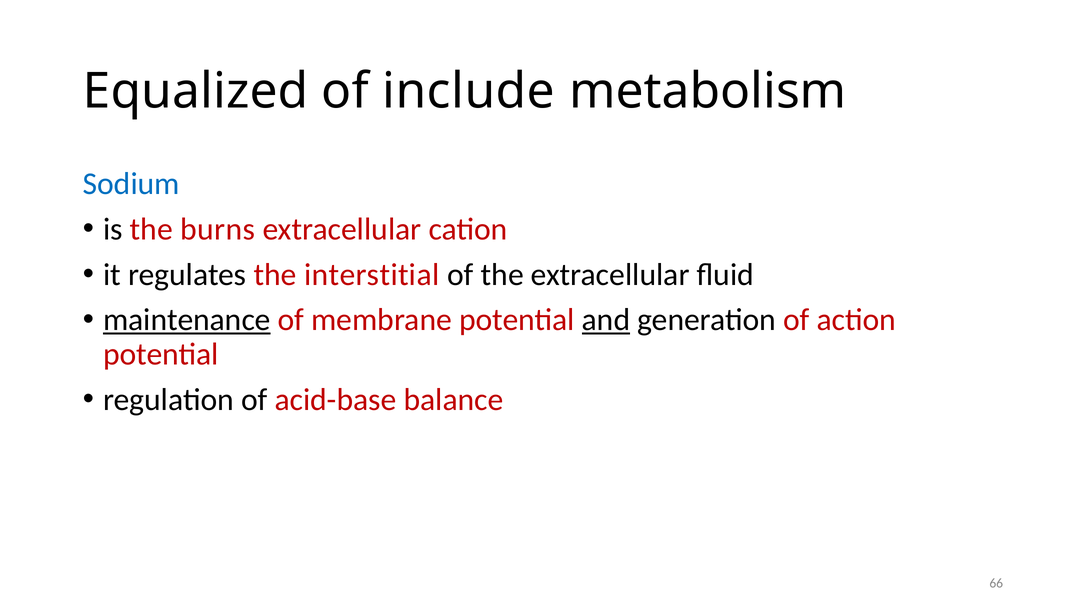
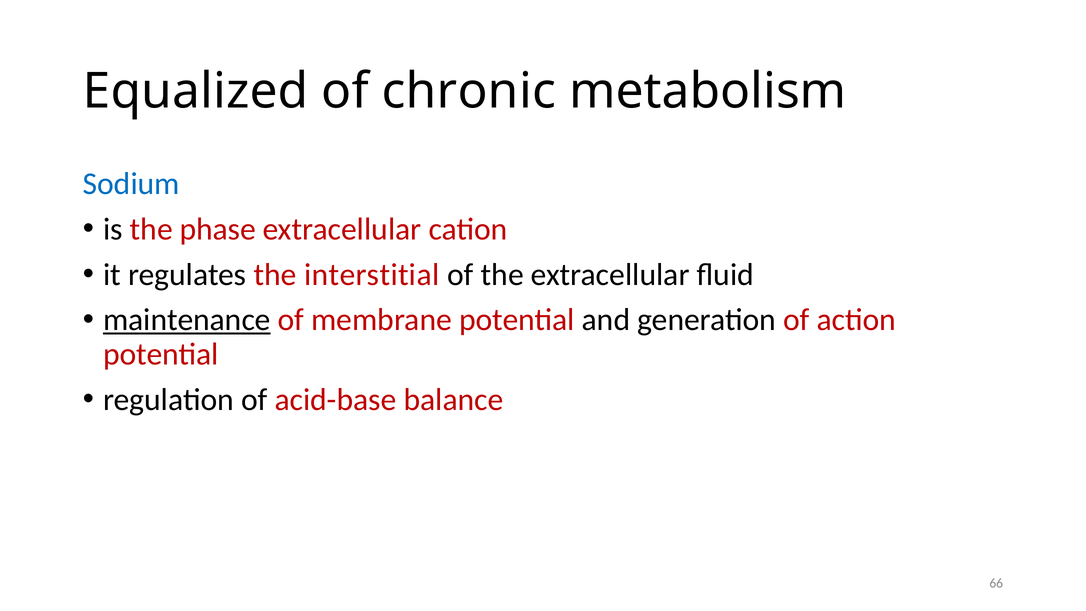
include: include -> chronic
burns: burns -> phase
and underline: present -> none
